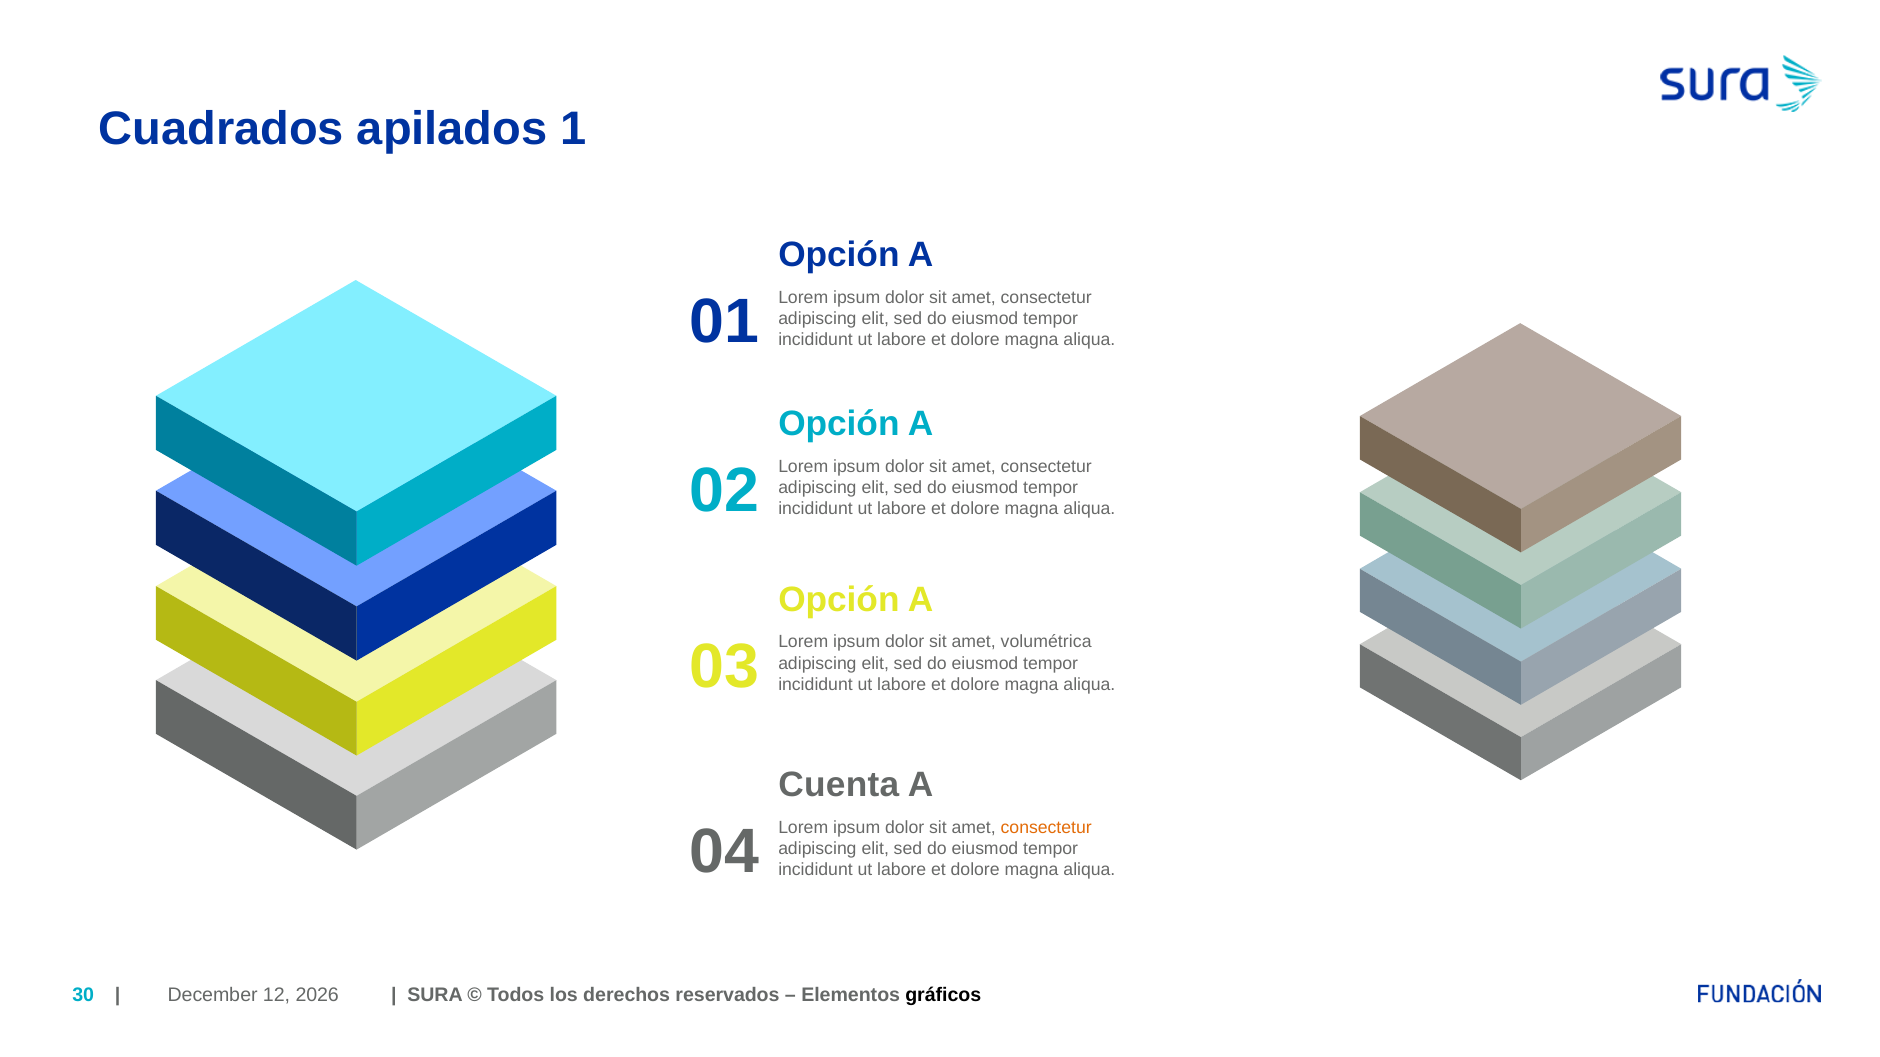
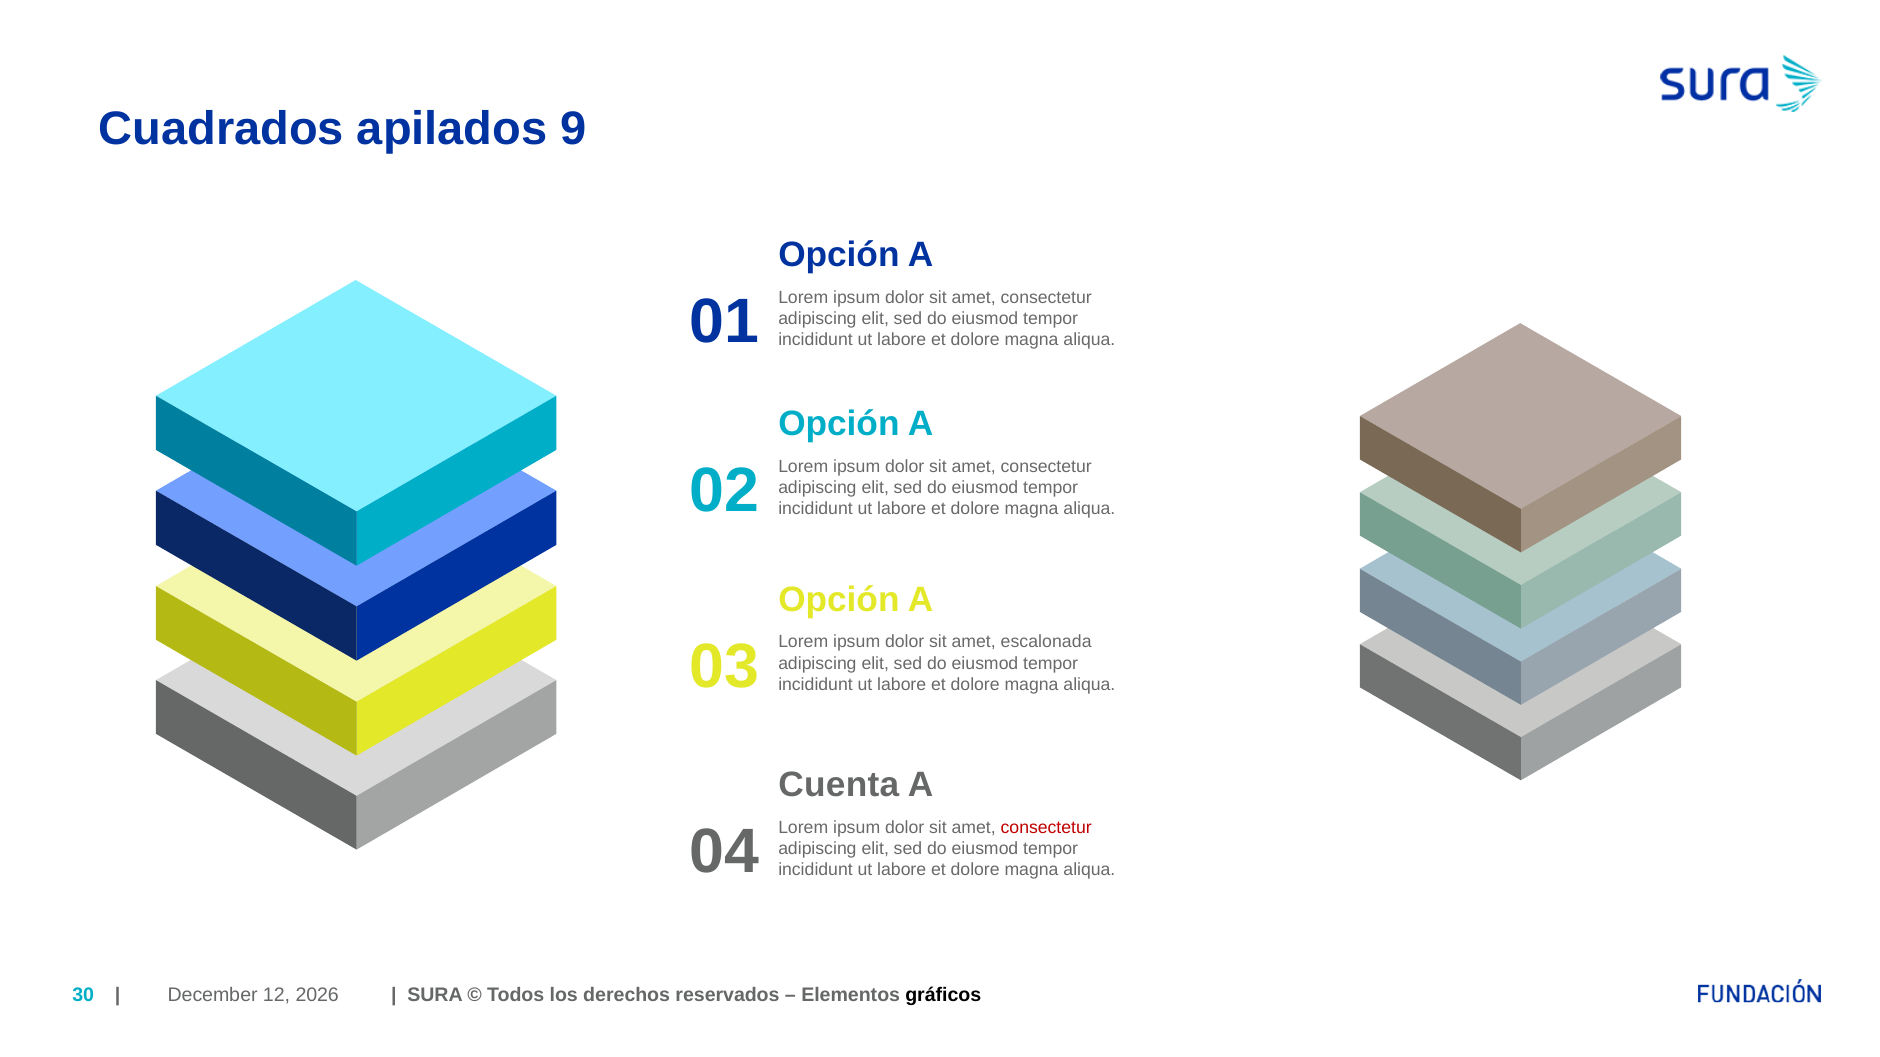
1: 1 -> 9
volumétrica: volumétrica -> escalonada
consectetur at (1046, 828) colour: orange -> red
